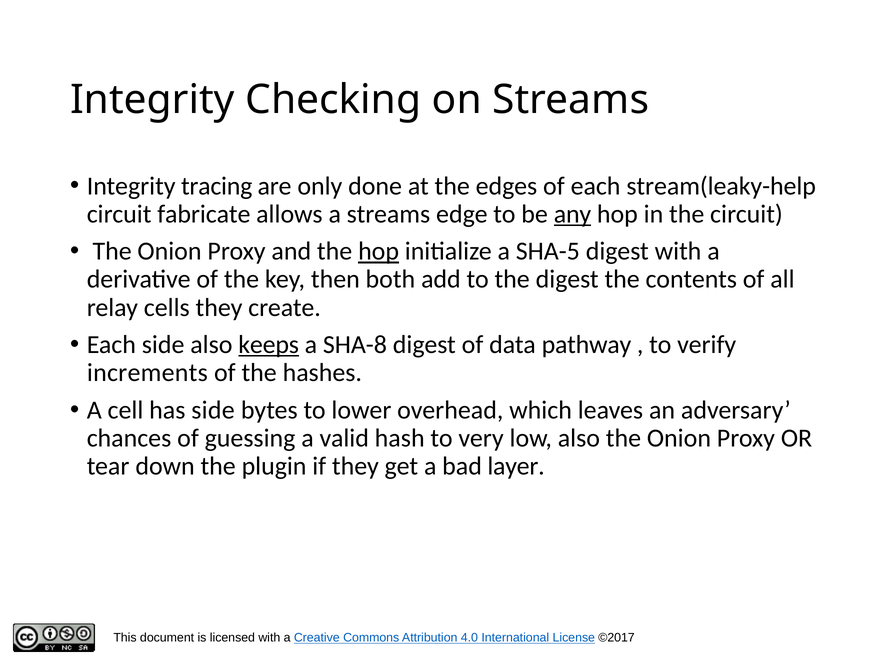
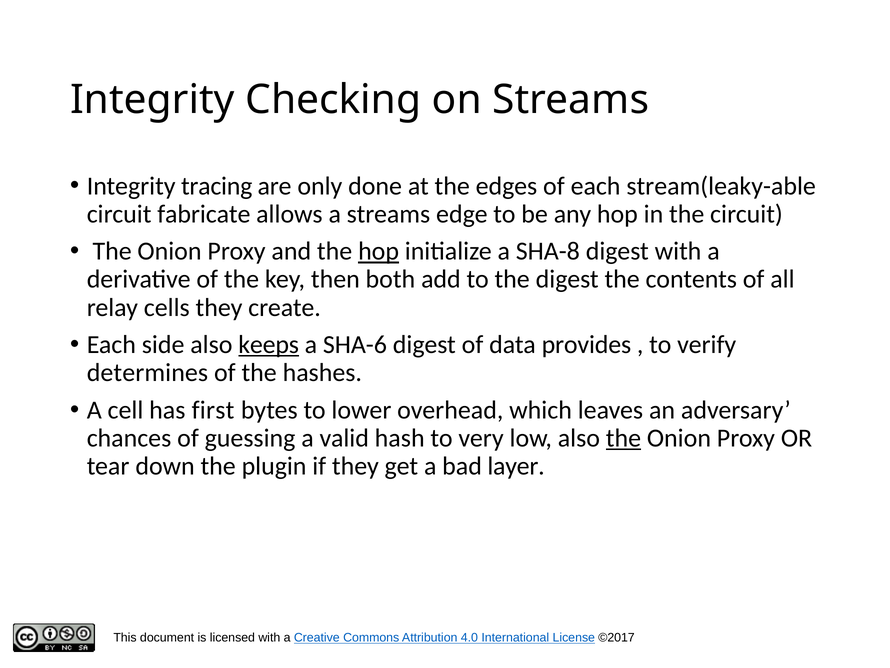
stream(leaky-help: stream(leaky-help -> stream(leaky-able
any underline: present -> none
SHA-5: SHA-5 -> SHA-8
SHA-8: SHA-8 -> SHA-6
pathway: pathway -> provides
increments: increments -> determines
has side: side -> first
the at (623, 438) underline: none -> present
